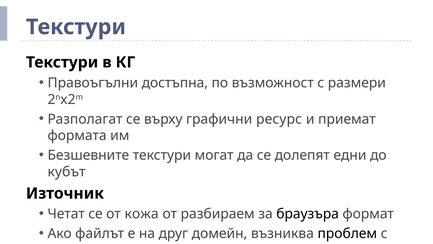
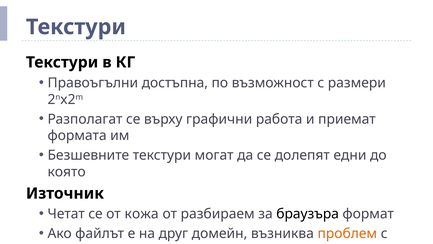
ресурс: ресурс -> работа
кубът: кубът -> която
проблем colour: black -> orange
